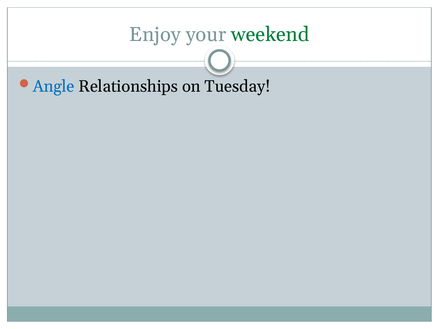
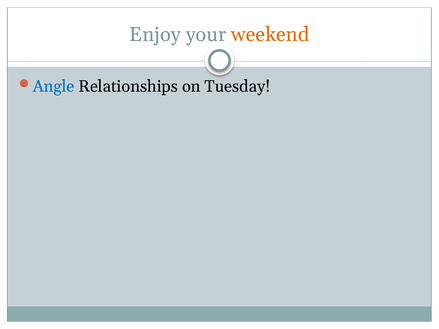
weekend colour: green -> orange
